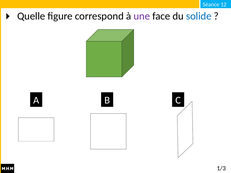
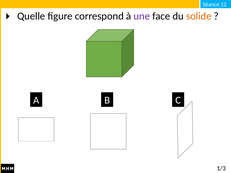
solide colour: blue -> orange
